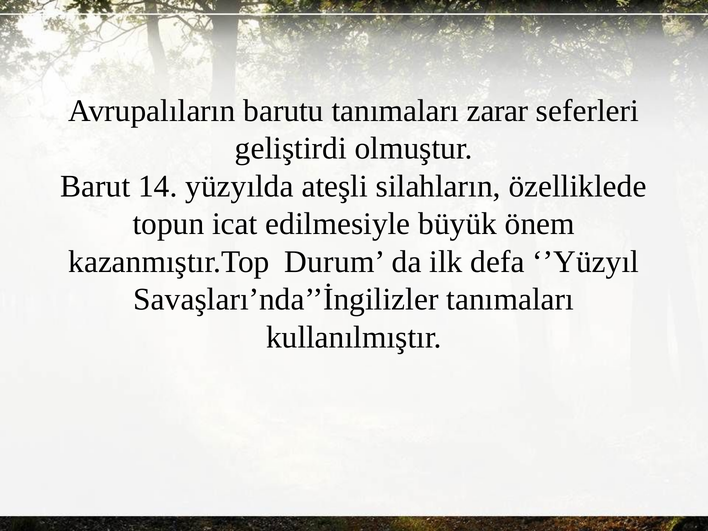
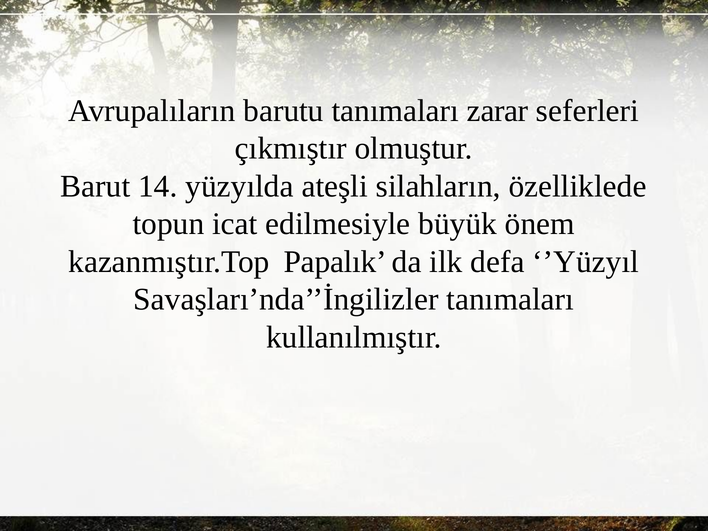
geliştirdi: geliştirdi -> çıkmıştır
Durum: Durum -> Papalık
